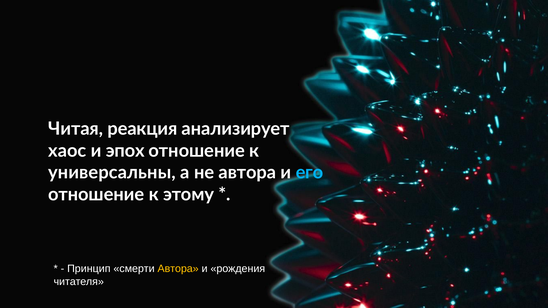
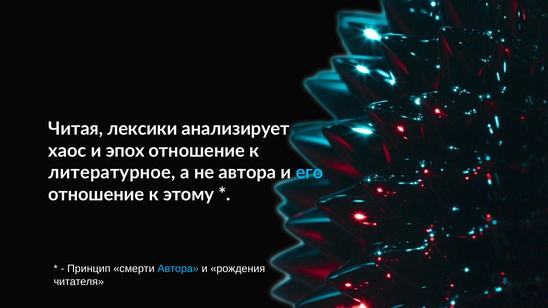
реакция: реакция -> лексики
универсальны: универсальны -> литературное
Автора at (178, 269) colour: yellow -> light blue
